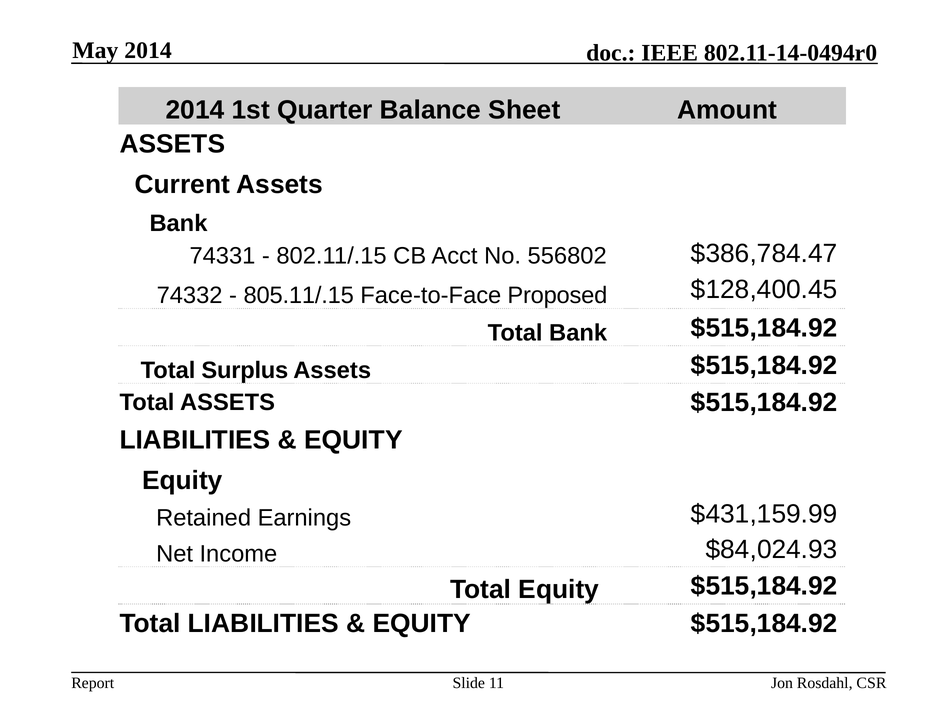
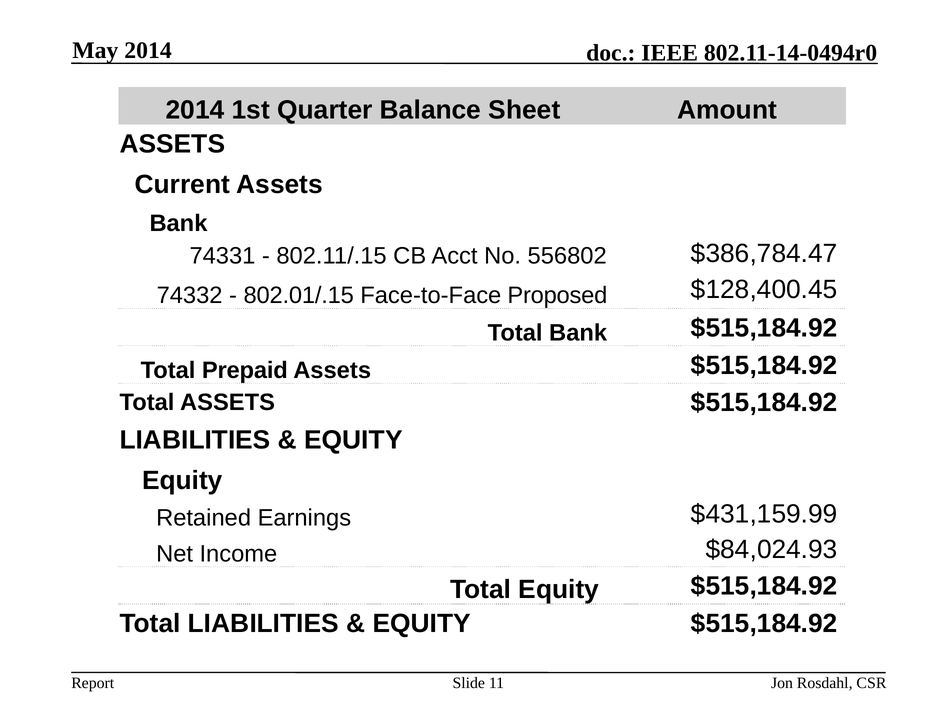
805.11/.15: 805.11/.15 -> 802.01/.15
Surplus: Surplus -> Prepaid
